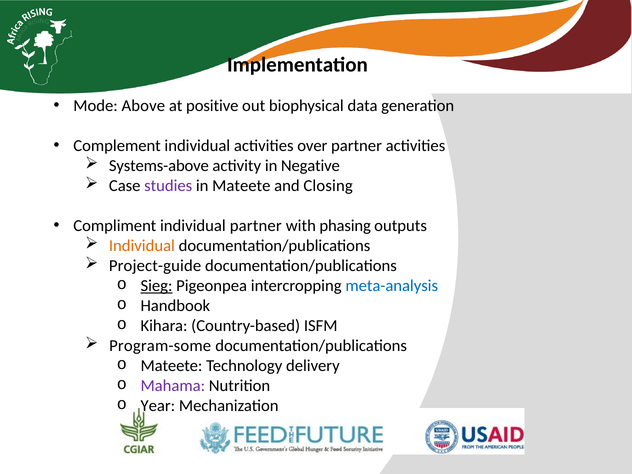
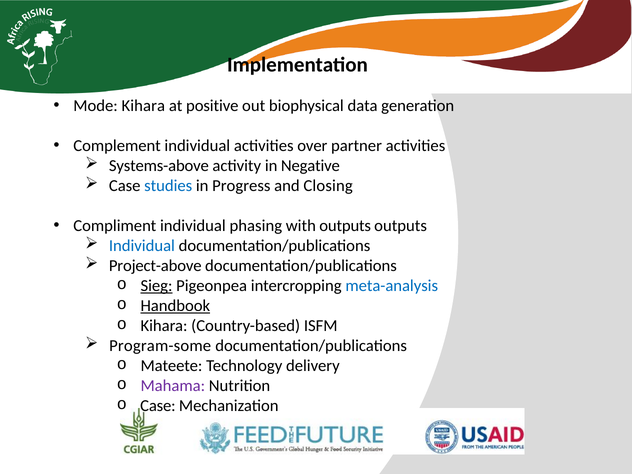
Mode Above: Above -> Kihara
studies colour: purple -> blue
in Mateete: Mateete -> Progress
individual partner: partner -> phasing
with phasing: phasing -> outputs
Individual at (142, 246) colour: orange -> blue
Project-guide: Project-guide -> Project-above
Handbook underline: none -> present
Year at (158, 406): Year -> Case
